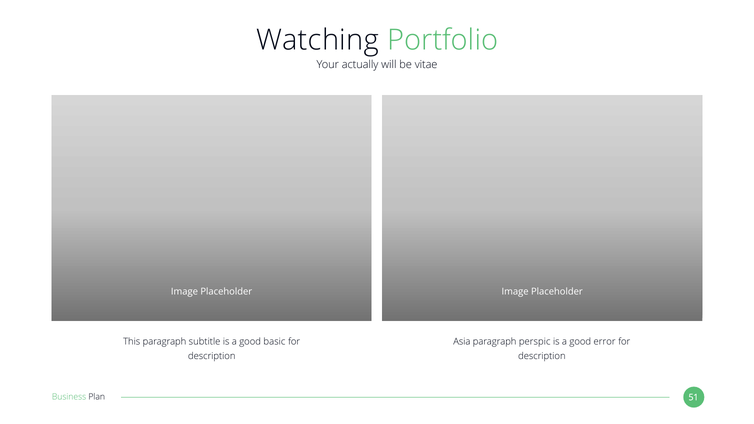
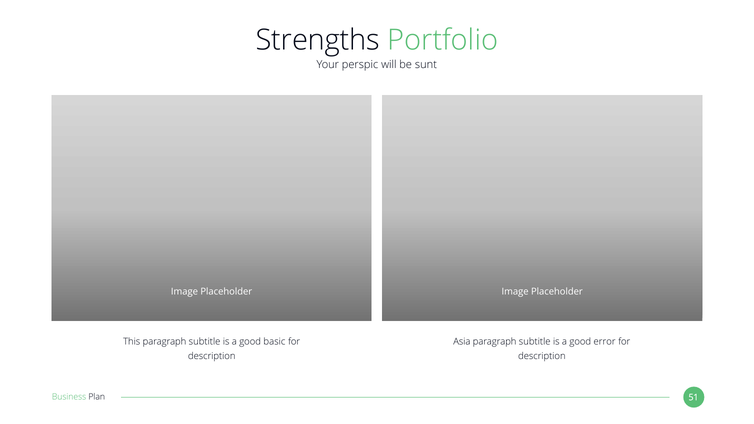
Watching: Watching -> Strengths
actually: actually -> perspic
vitae: vitae -> sunt
perspic at (535, 342): perspic -> subtitle
